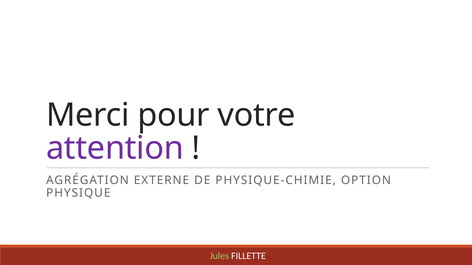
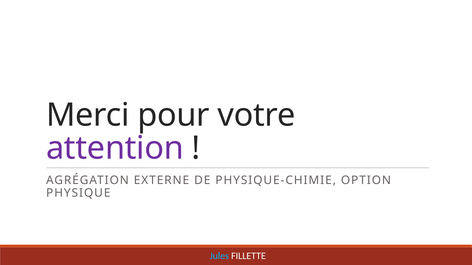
Jules colour: light green -> light blue
